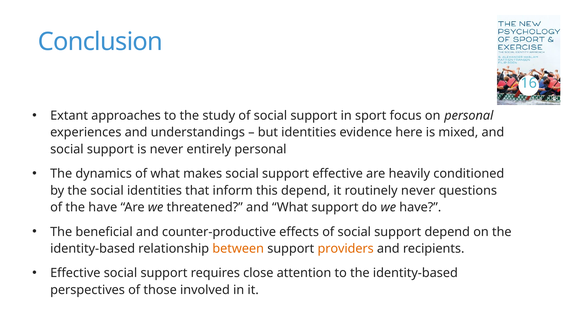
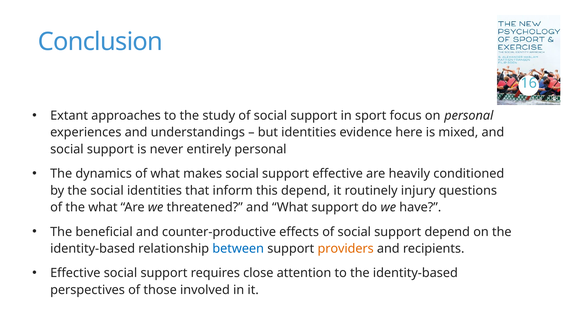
routinely never: never -> injury
the have: have -> what
between colour: orange -> blue
